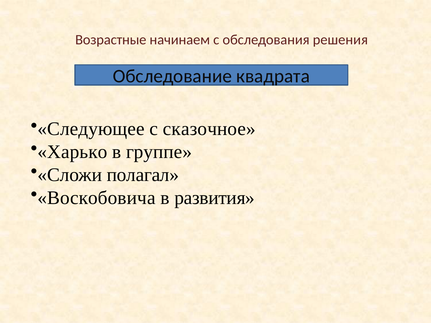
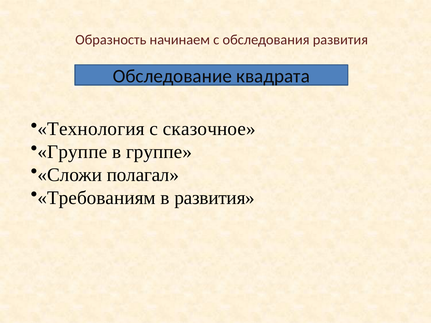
Возрастные: Возрастные -> Образность
обследования решения: решения -> развития
Следующее: Следующее -> Технология
Харько at (72, 152): Харько -> Группе
Воскобовича: Воскобовича -> Требованиям
